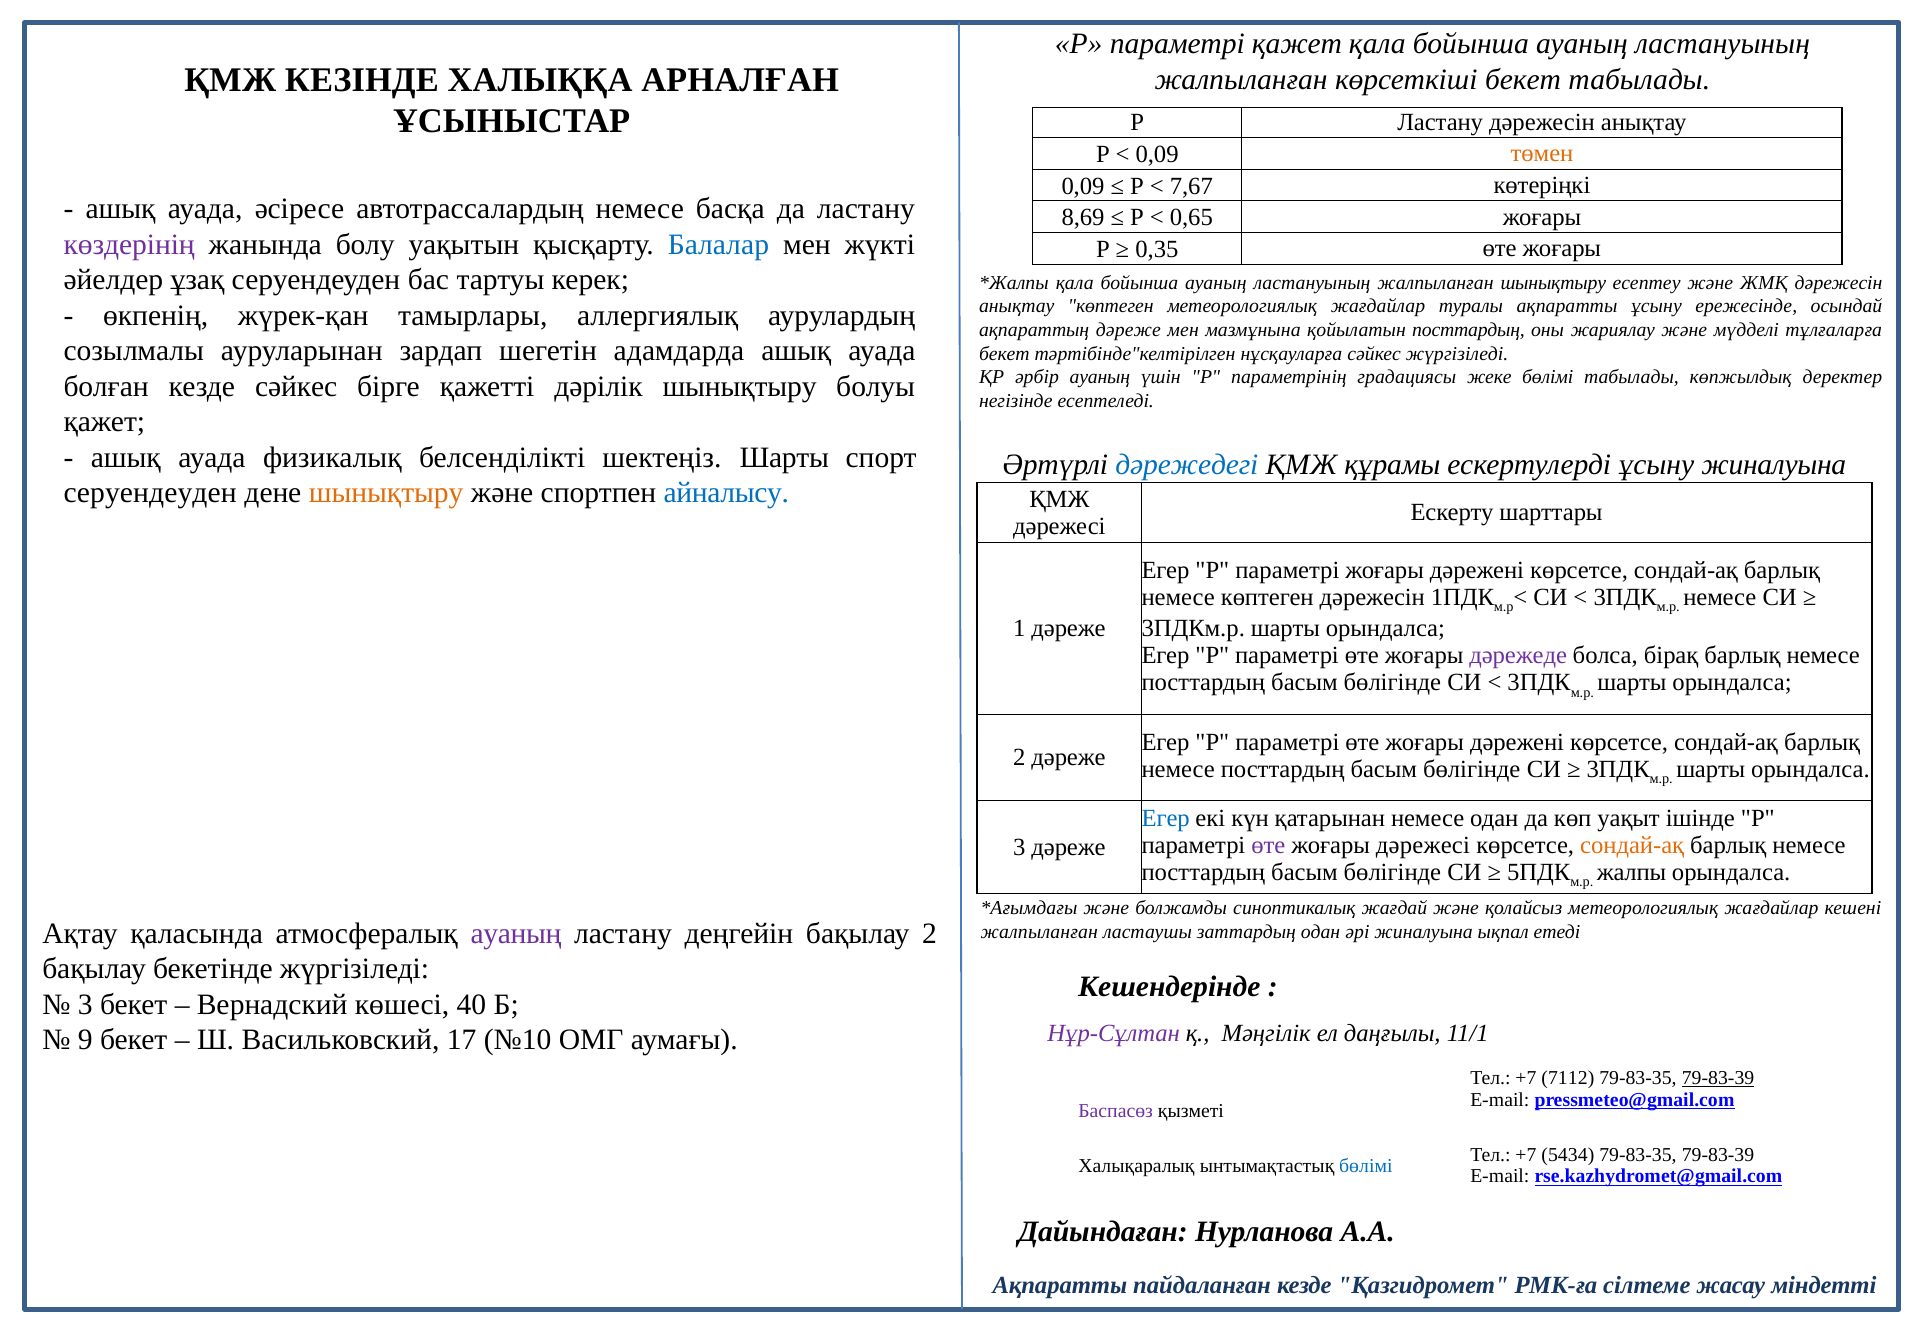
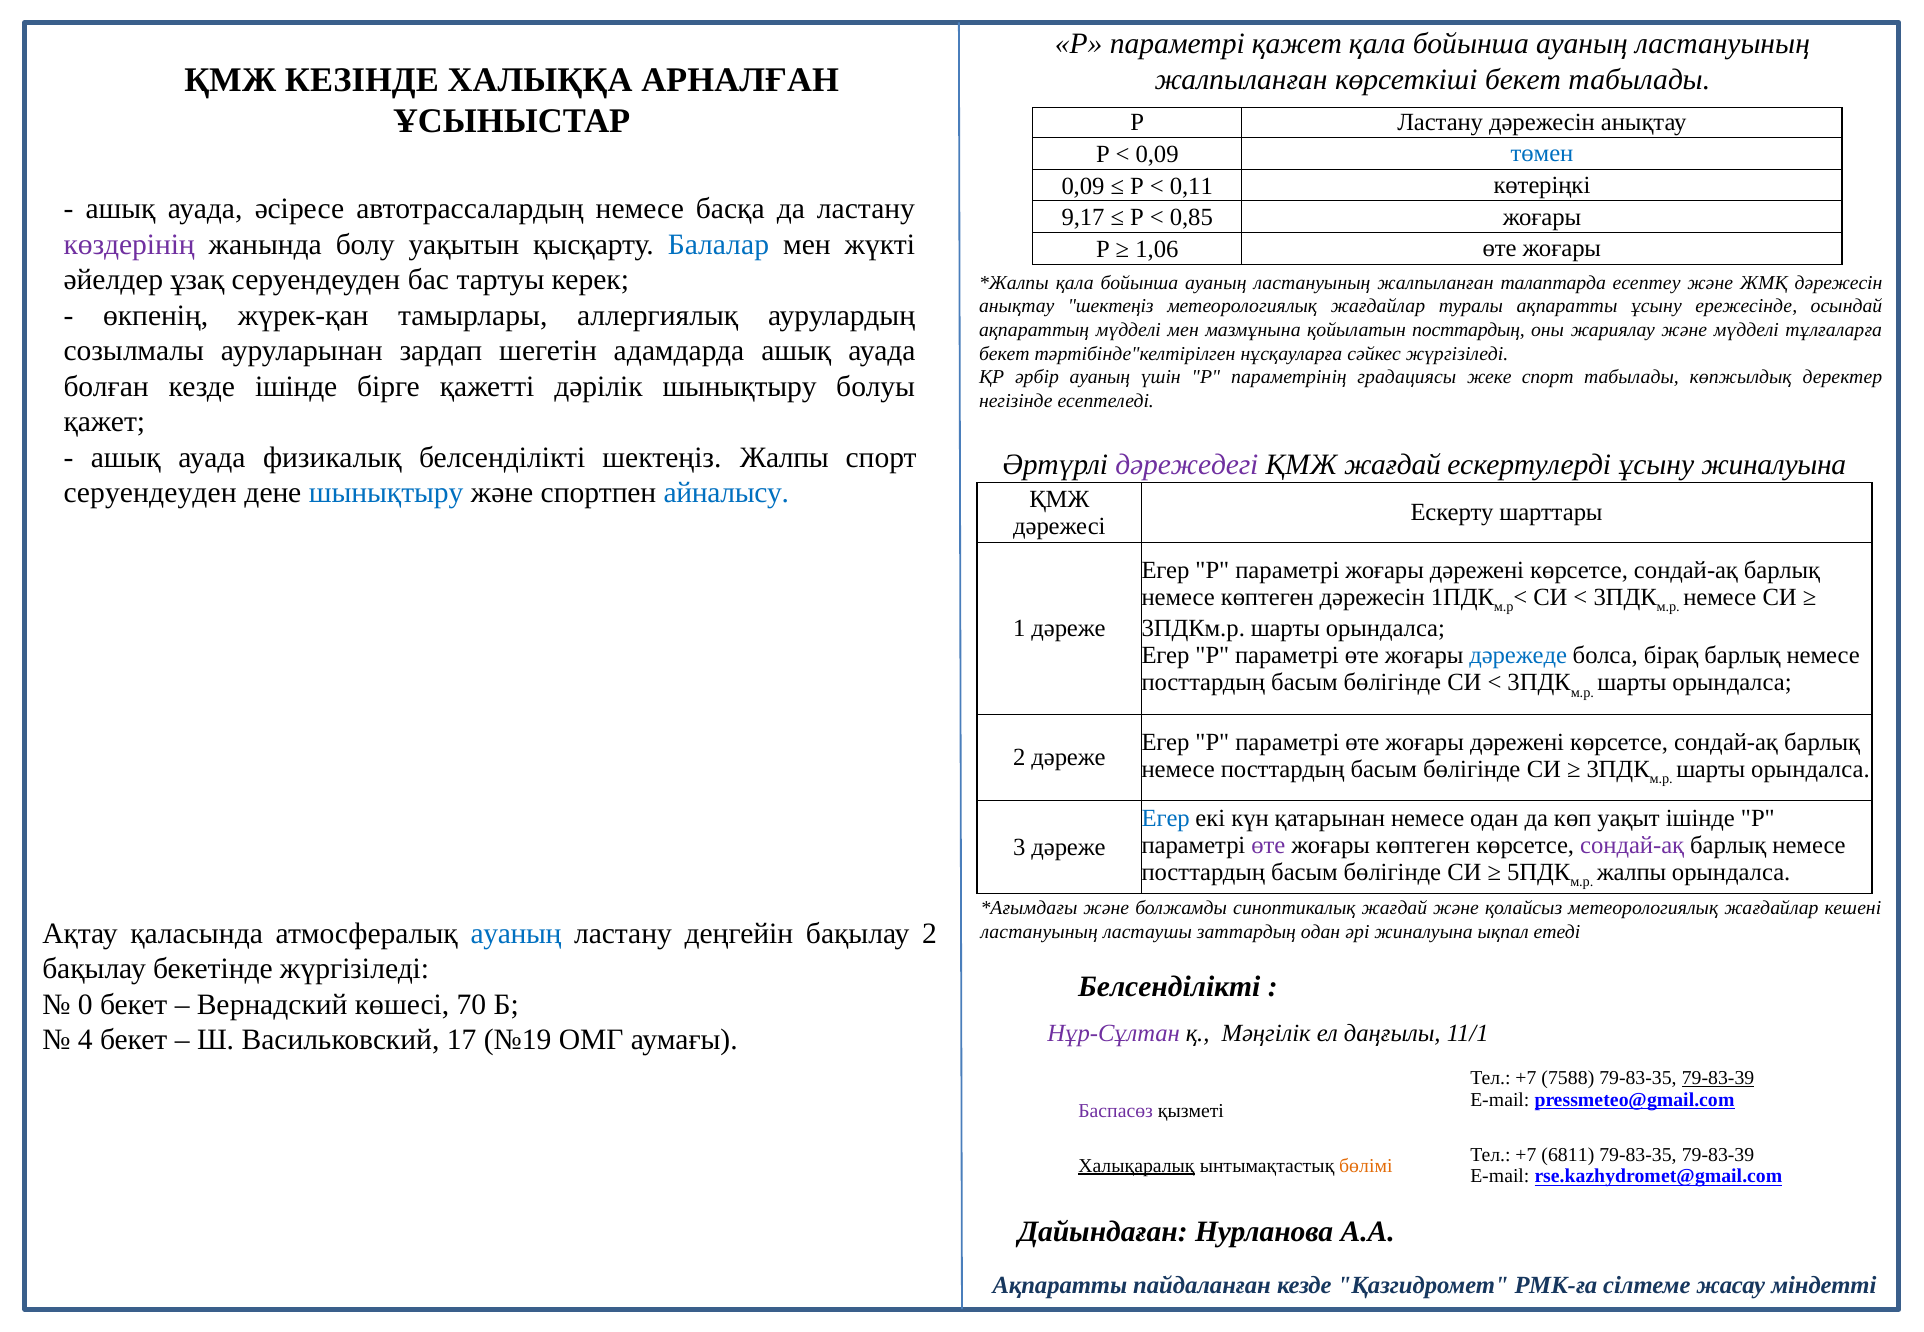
төмен colour: orange -> blue
7,67: 7,67 -> 0,11
8,69: 8,69 -> 9,17
0,65: 0,65 -> 0,85
0,35: 0,35 -> 1,06
жалпыланған шынықтыру: шынықтыру -> талаптарда
анықтау көптеген: көптеген -> шектеңіз
ақпараттың дәреже: дәреже -> мүдделі
жеке бөлімі: бөлімі -> спорт
кезде сәйкес: сәйкес -> ішінде
шектеңіз Шарты: Шарты -> Жалпы
дәрежедегі colour: blue -> purple
ҚМЖ құрамы: құрамы -> жағдай
шынықтыру at (386, 493) colour: orange -> blue
дәрежеде colour: purple -> blue
жоғары дәрежесі: дәрежесі -> көптеген
сондай-ақ at (1632, 845) colour: orange -> purple
ауаның at (516, 933) colour: purple -> blue
жалпыланған at (1039, 932): жалпыланған -> ластануының
Кешендерінде at (1169, 987): Кешендерінде -> Белсенділікті
3 at (85, 1005): 3 -> 0
40: 40 -> 70
9: 9 -> 4
№10: №10 -> №19
7112: 7112 -> 7588
5434: 5434 -> 6811
Халықаралық underline: none -> present
бөлімі at (1366, 1166) colour: blue -> orange
